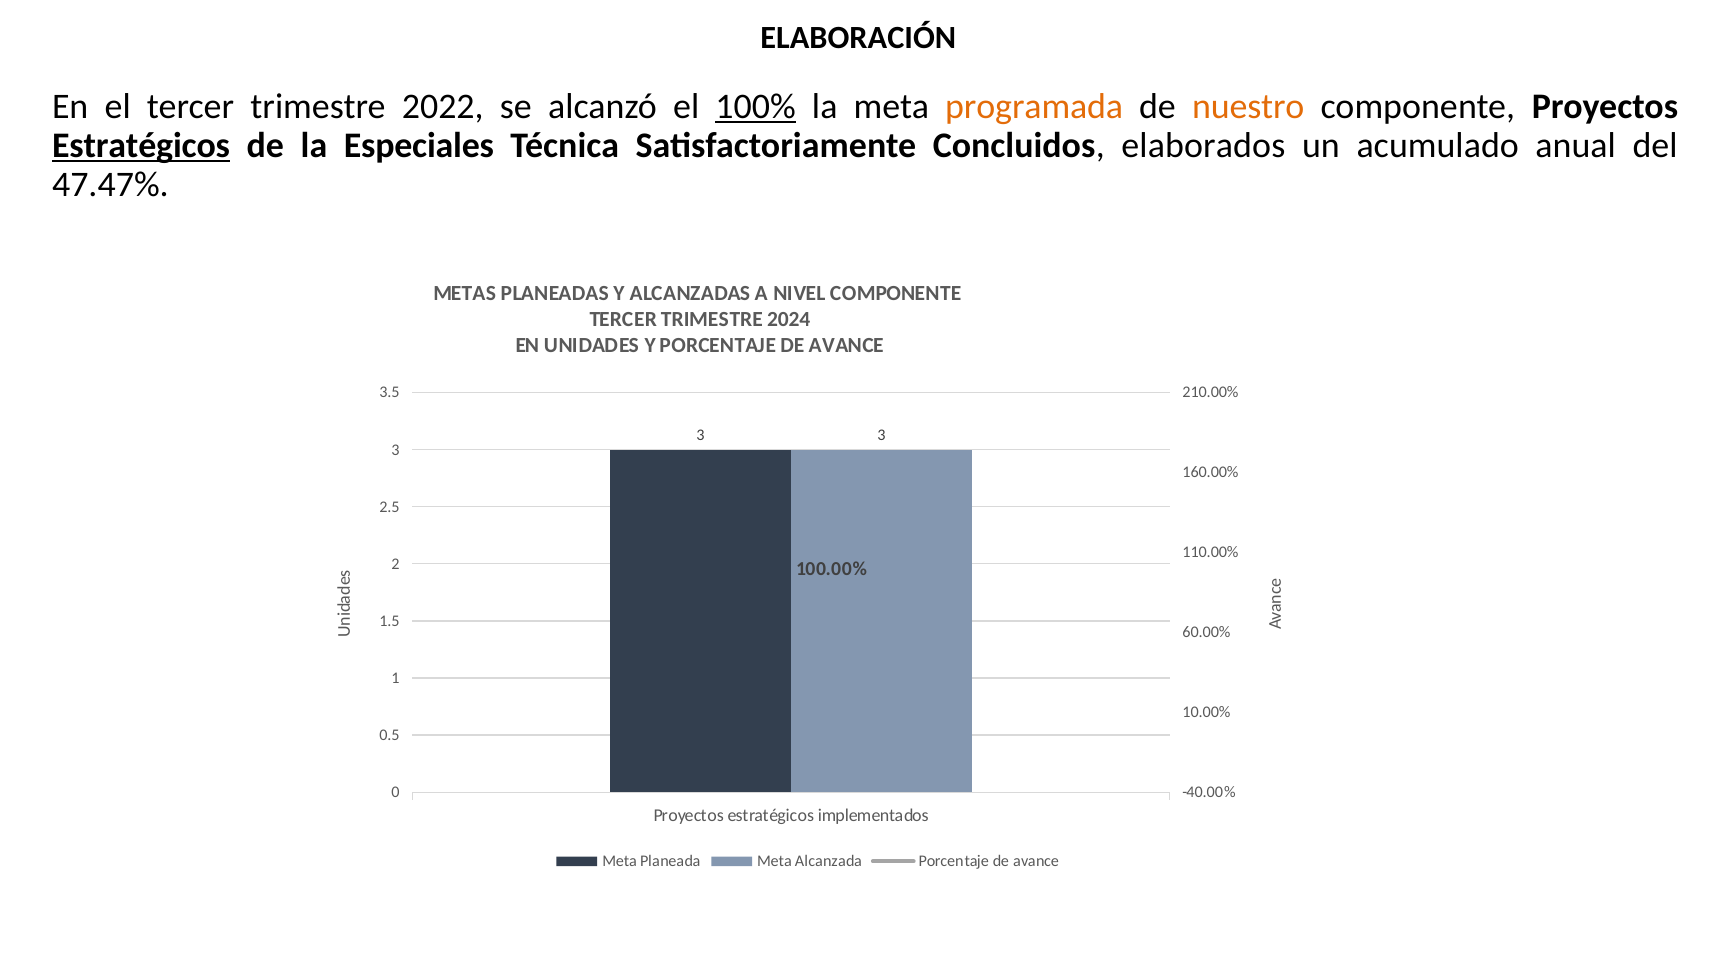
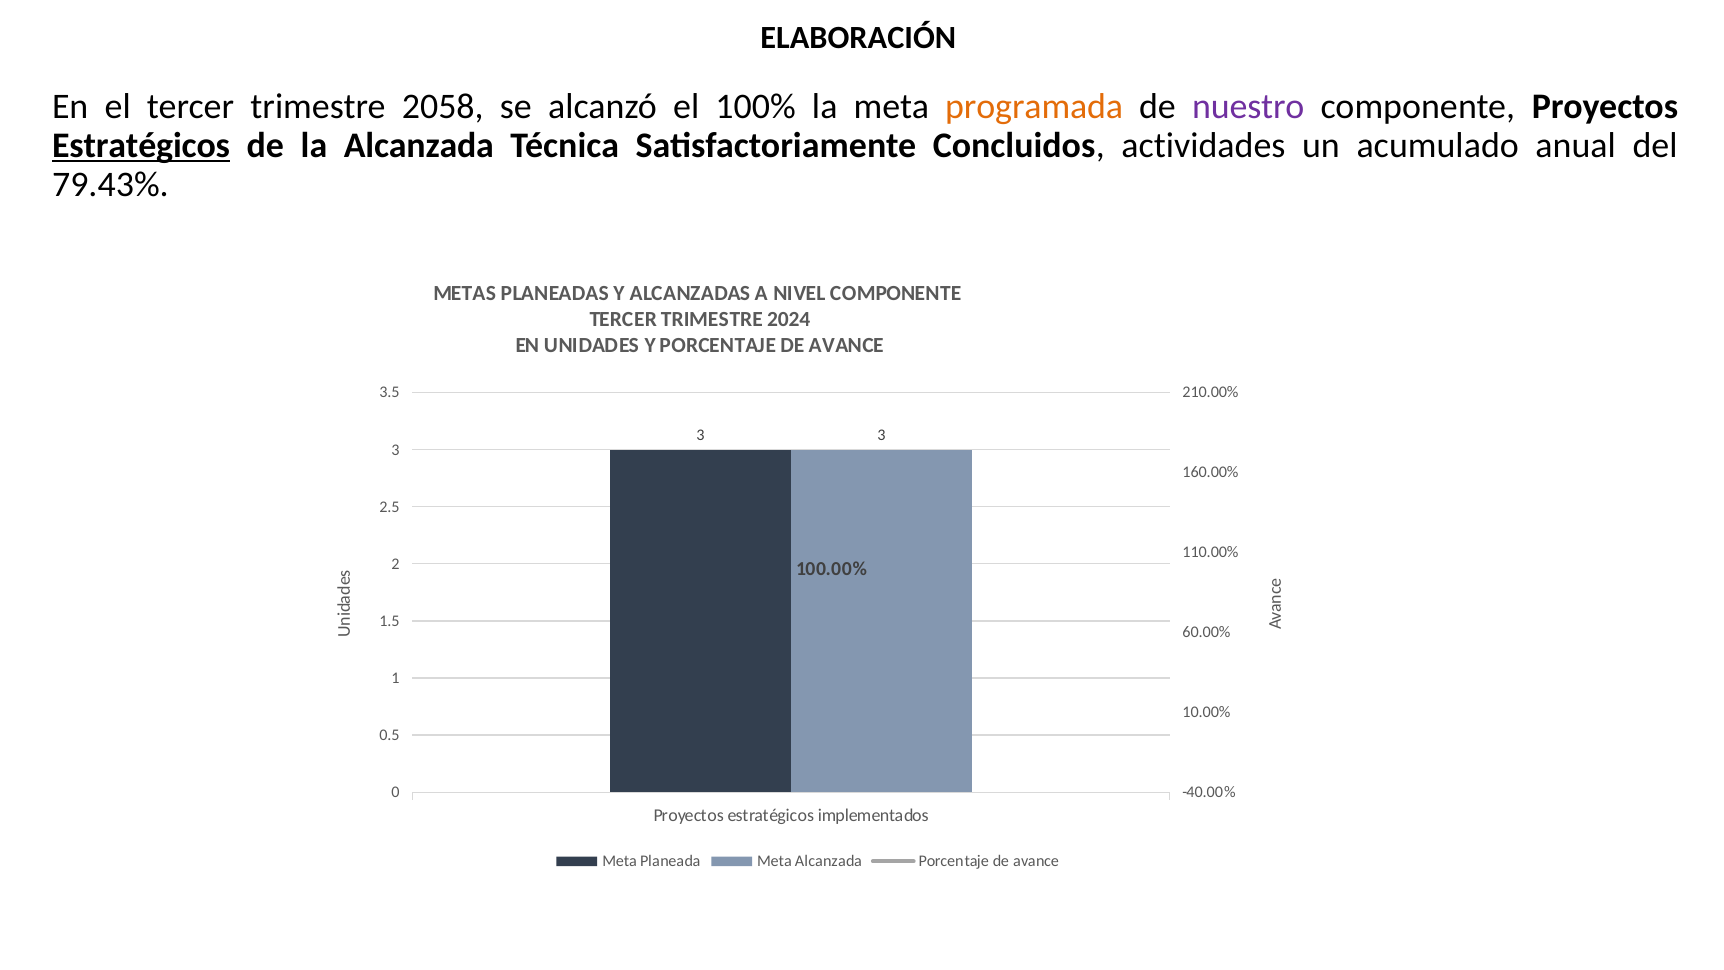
2022: 2022 -> 2058
100% underline: present -> none
nuestro colour: orange -> purple
la Especiales: Especiales -> Alcanzada
elaborados: elaborados -> actividades
47.47%: 47.47% -> 79.43%
